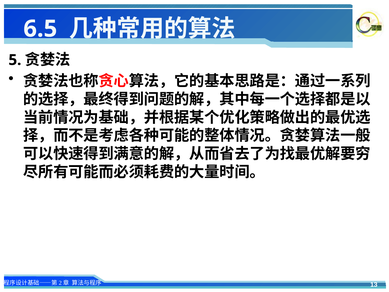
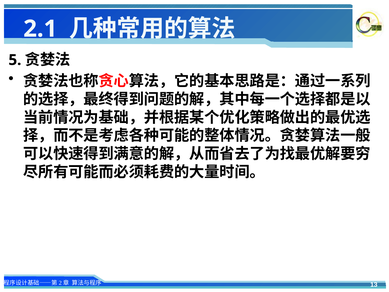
6.5: 6.5 -> 2.1
